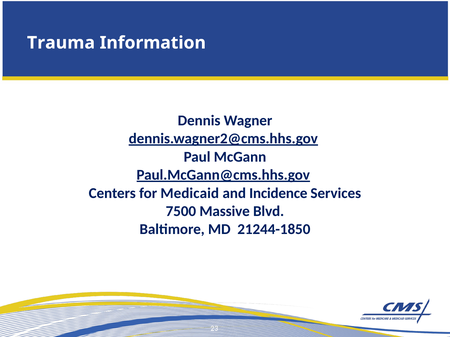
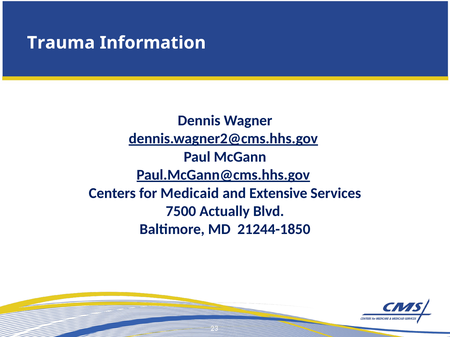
Incidence: Incidence -> Extensive
Massive: Massive -> Actually
